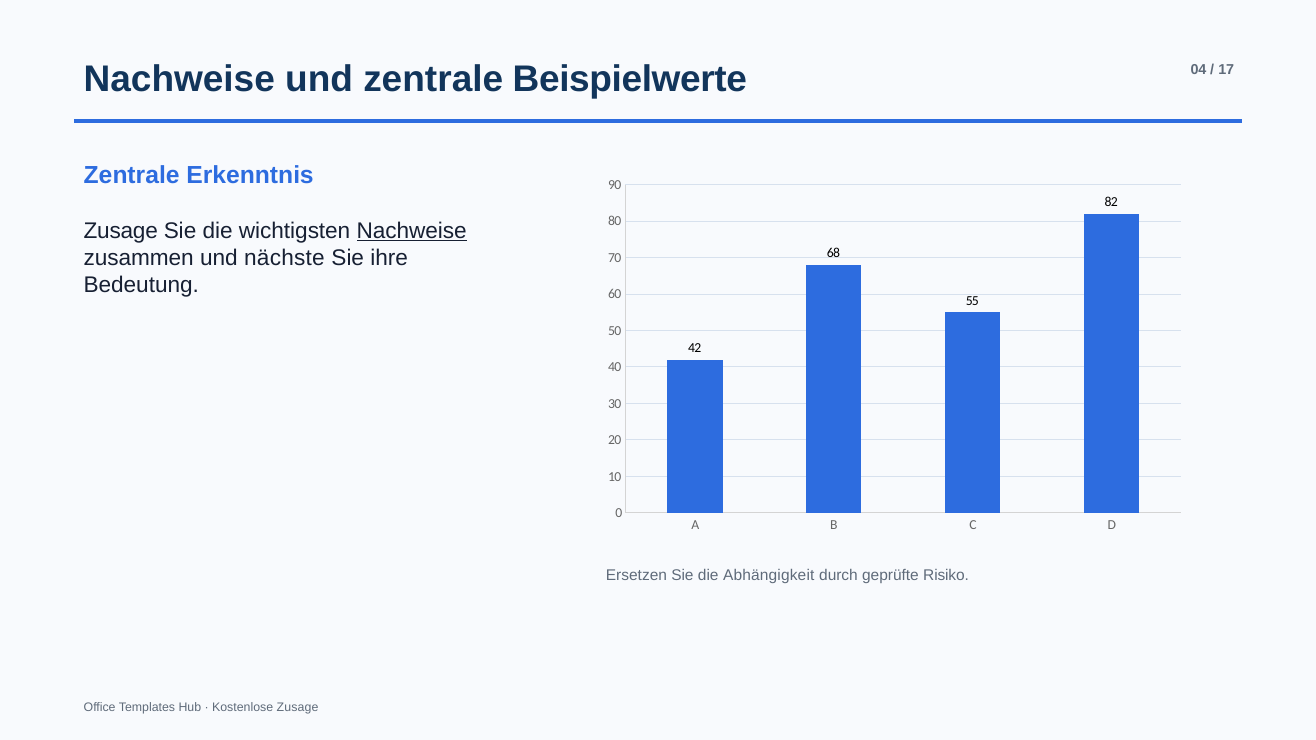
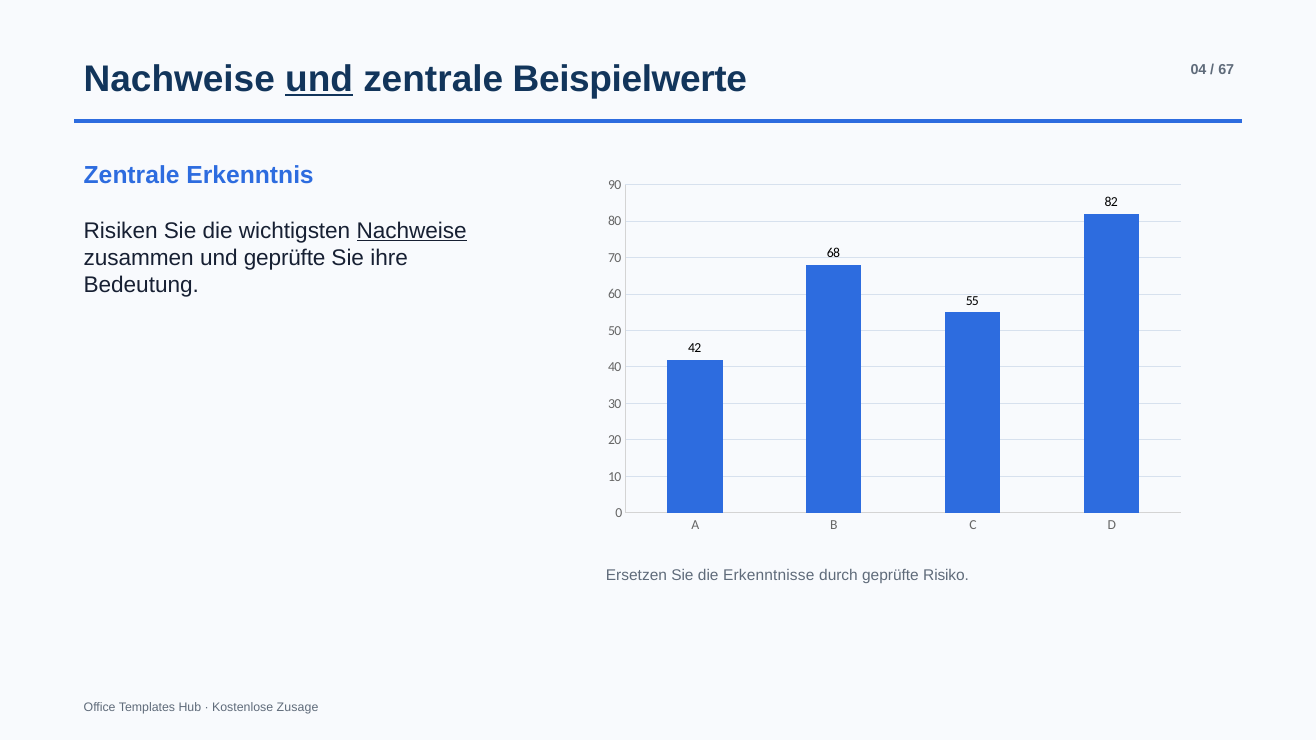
und at (319, 79) underline: none -> present
17: 17 -> 67
Zusage at (121, 231): Zusage -> Risiken
und nächste: nächste -> geprüfte
Abhängigkeit: Abhängigkeit -> Erkenntnisse
